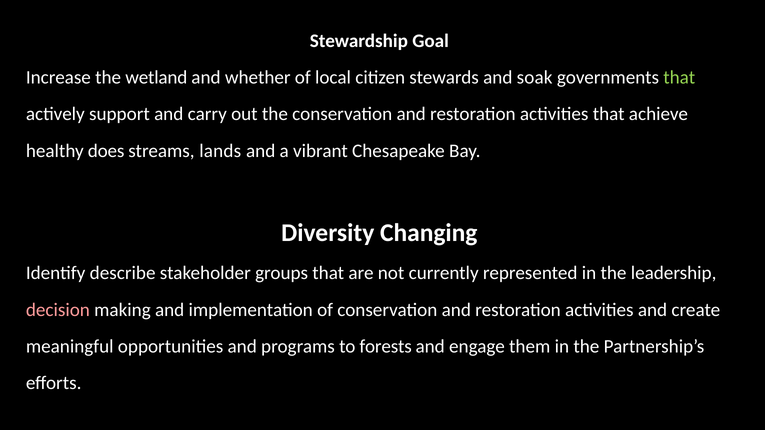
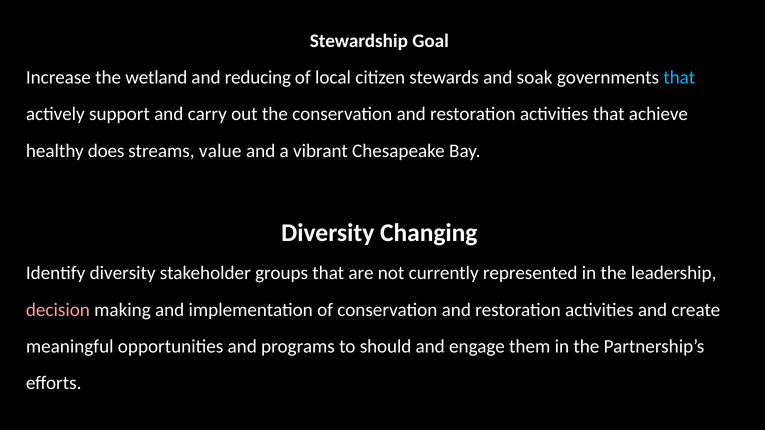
whether: whether -> reducing
that at (679, 77) colour: light green -> light blue
lands: lands -> value
Identify describe: describe -> diversity
forests: forests -> should
